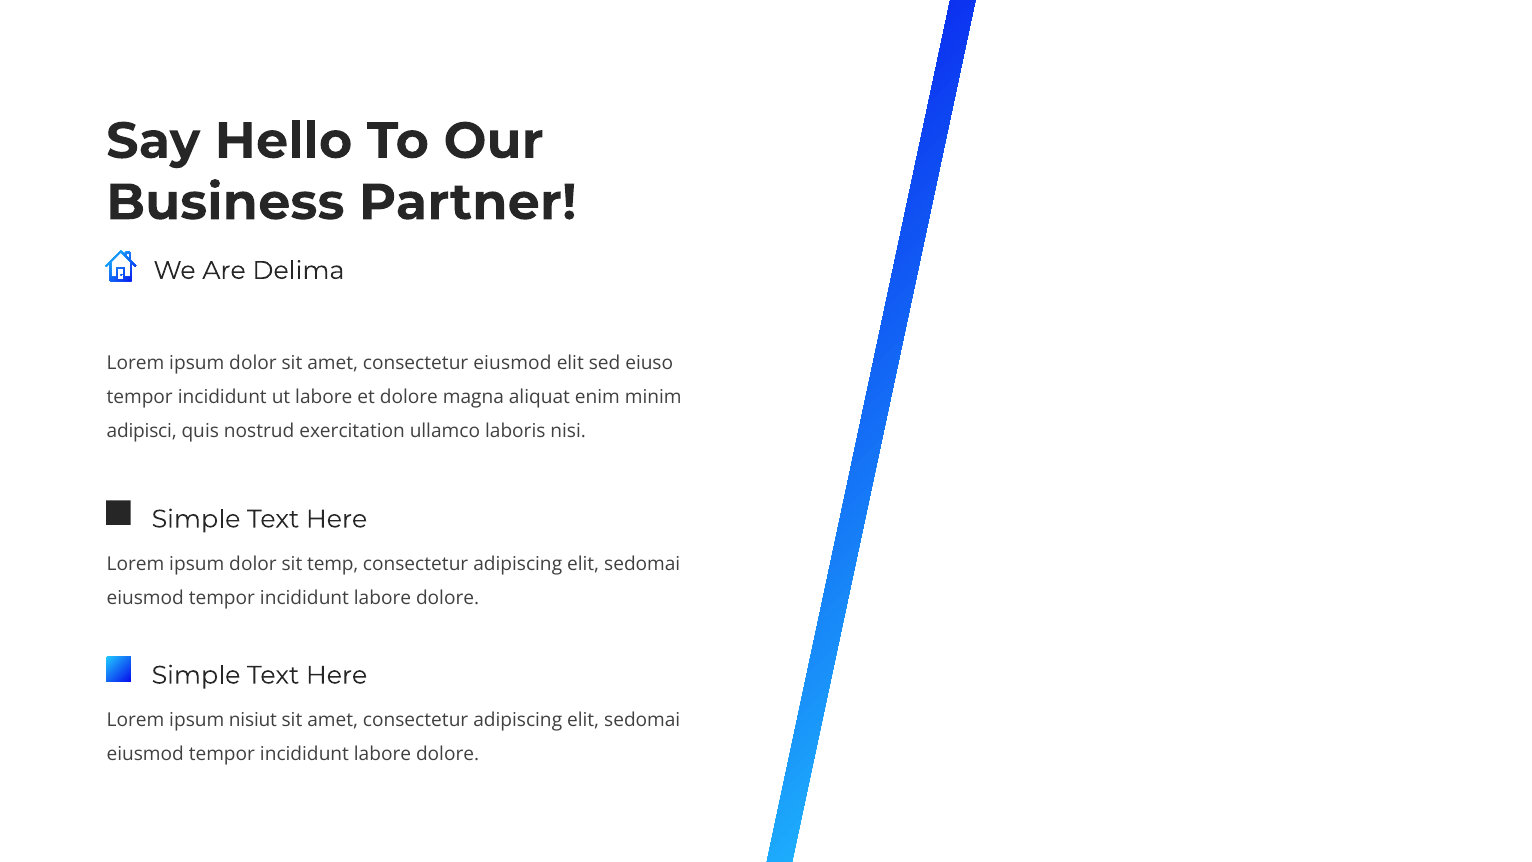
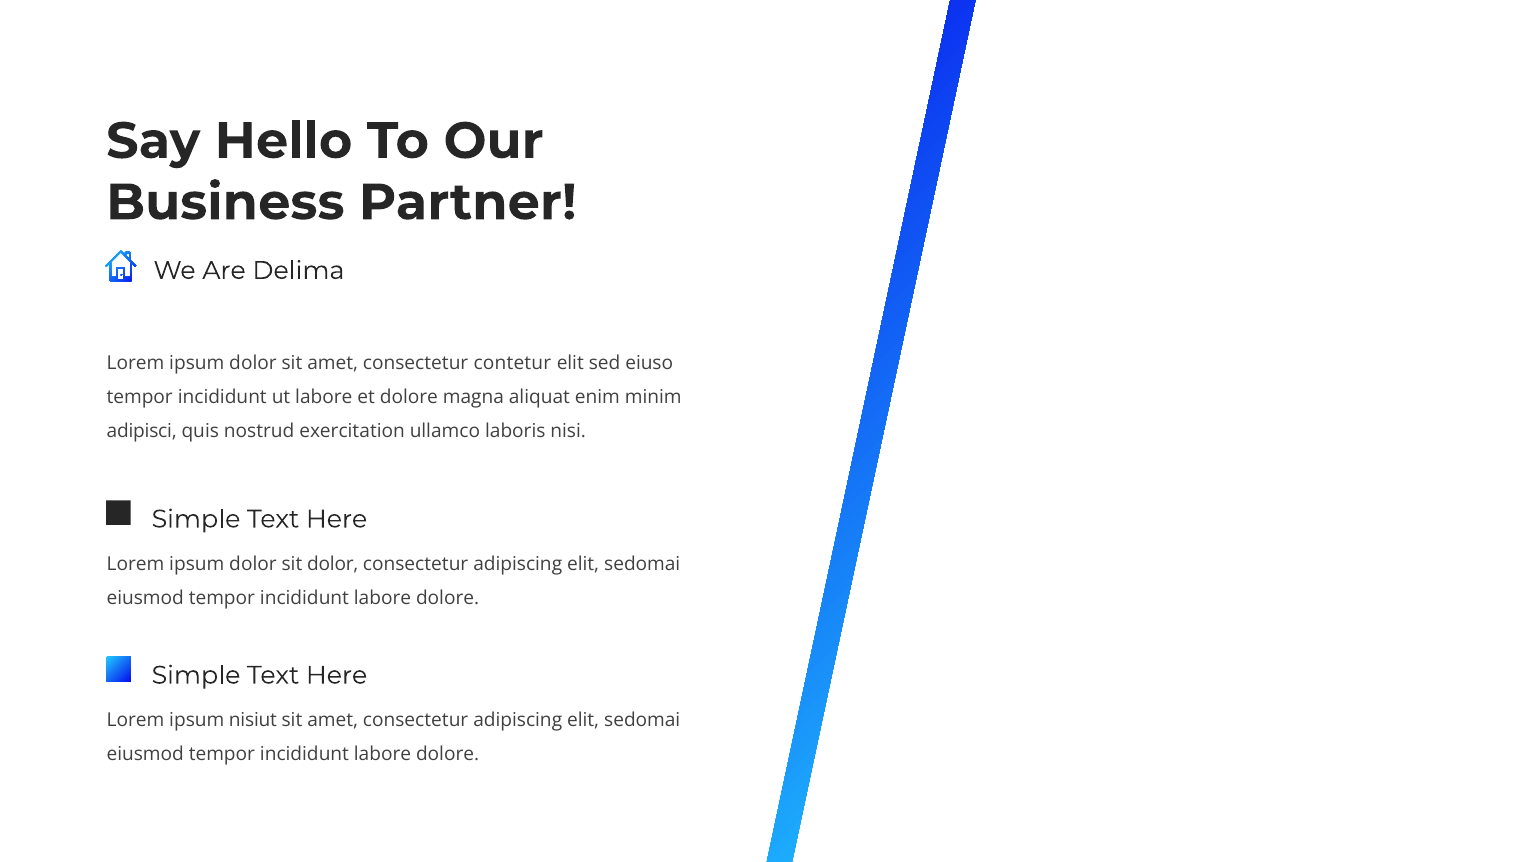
consectetur eiusmod: eiusmod -> contetur
sit temp: temp -> dolor
